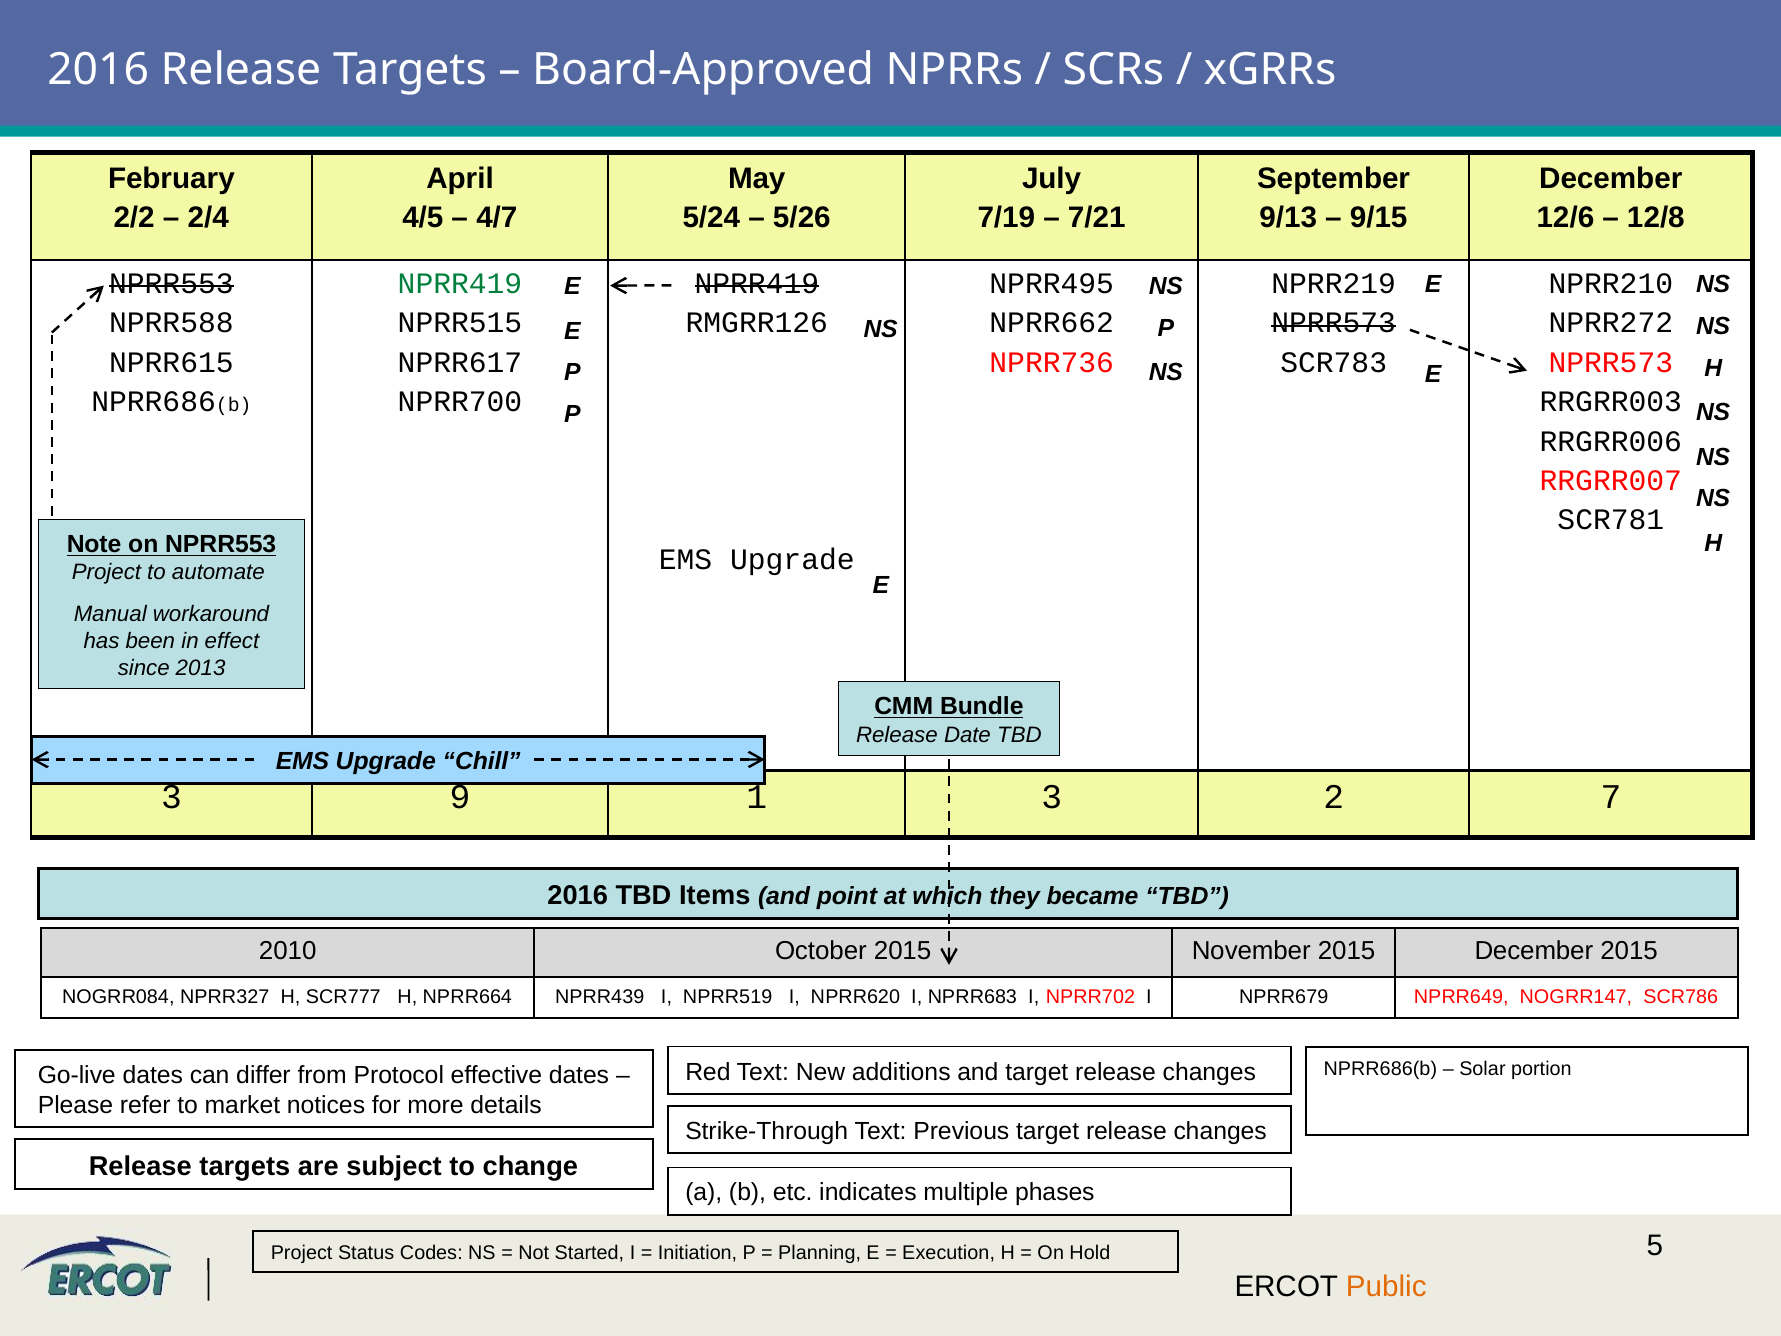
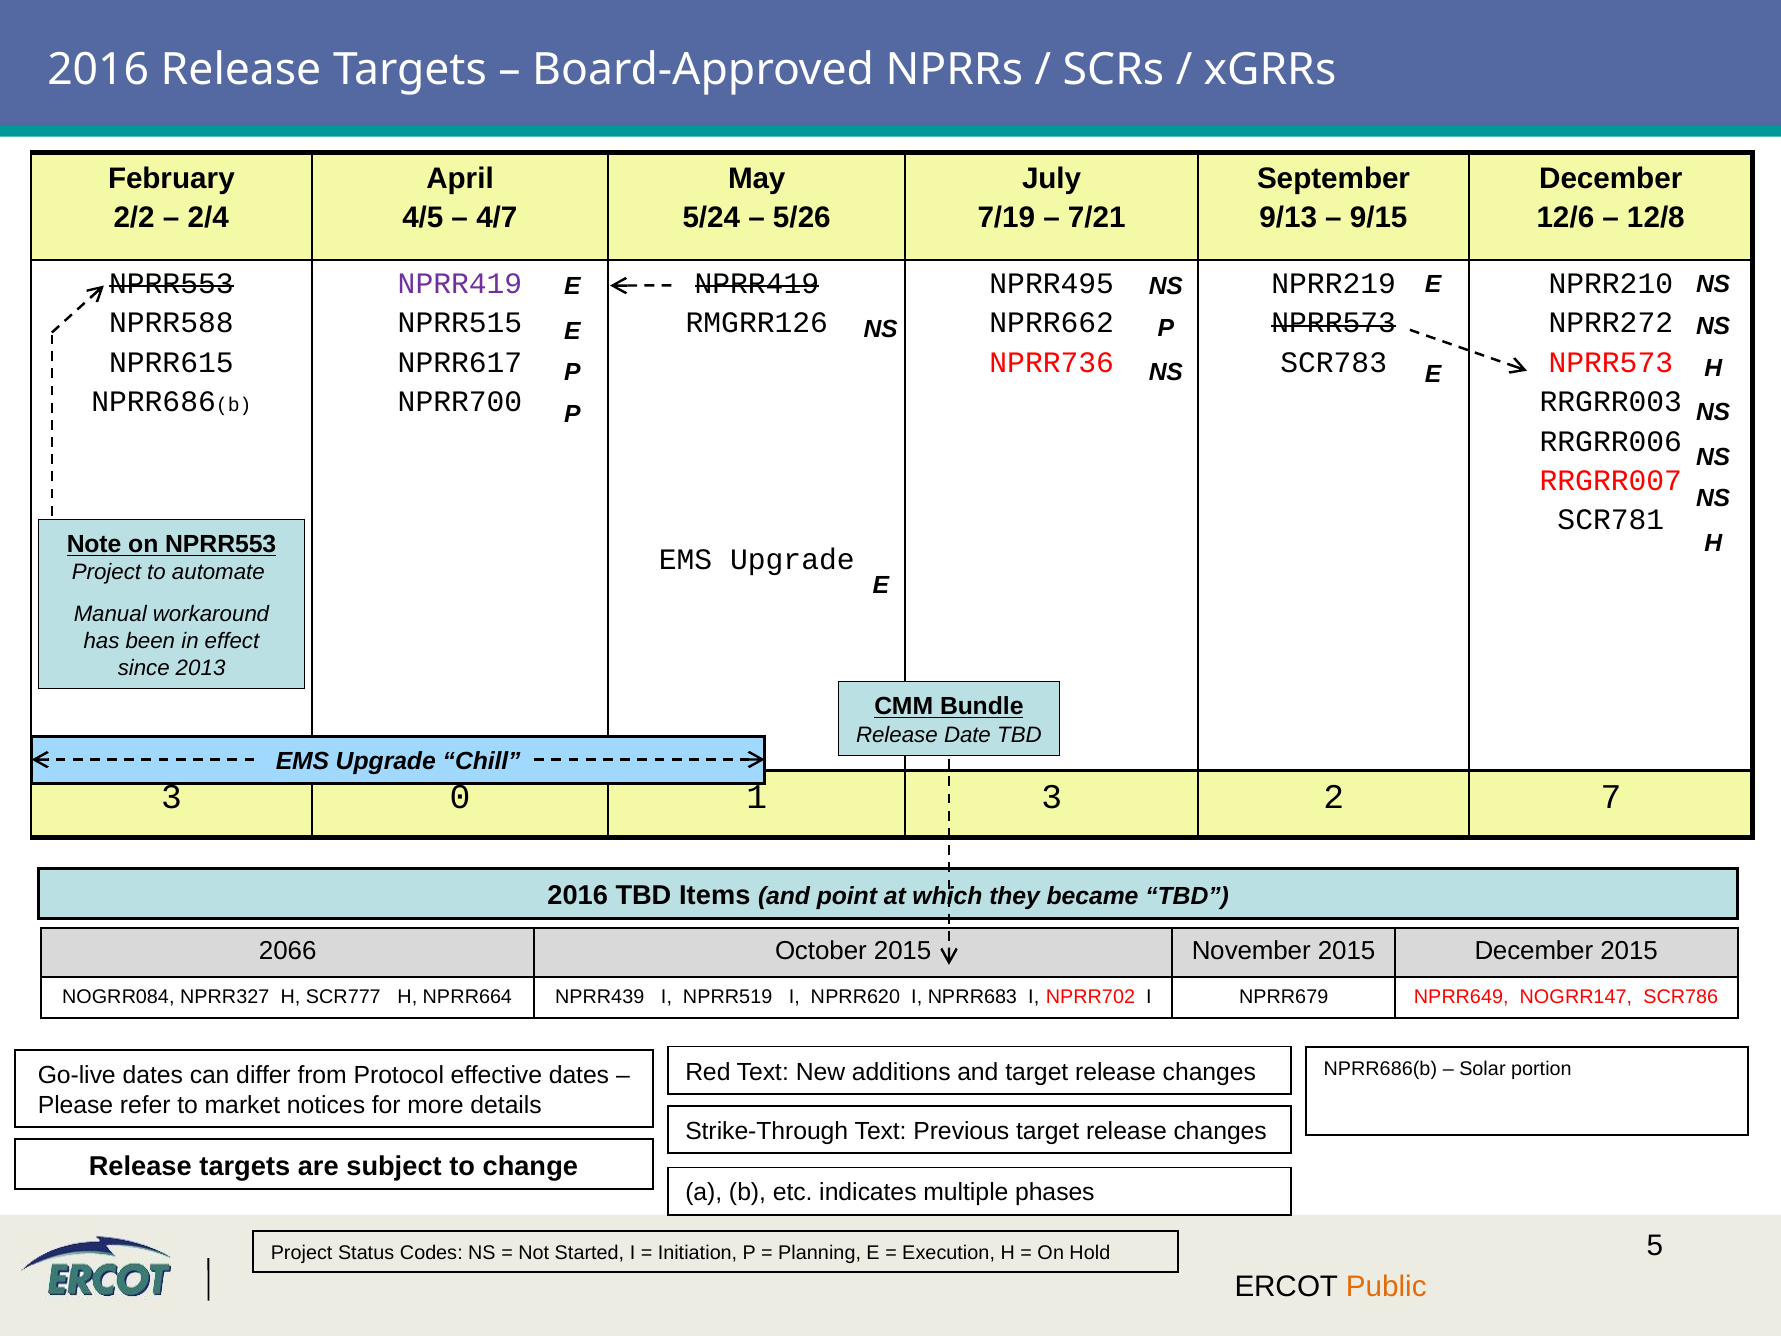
NPRR419 at (460, 283) colour: green -> purple
9: 9 -> 0
2010: 2010 -> 2066
